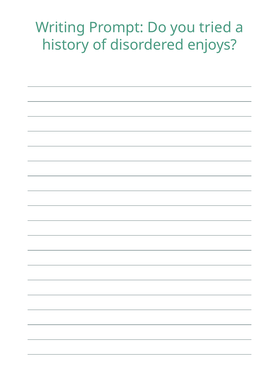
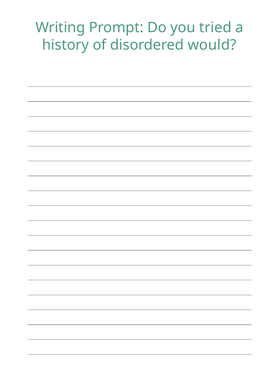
enjoys: enjoys -> would
